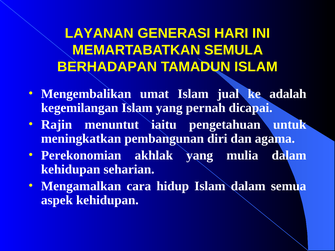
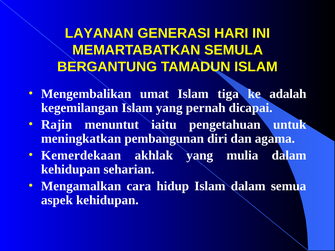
BERHADAPAN: BERHADAPAN -> BERGANTUNG
jual: jual -> tiga
Perekonomian: Perekonomian -> Kemerdekaan
